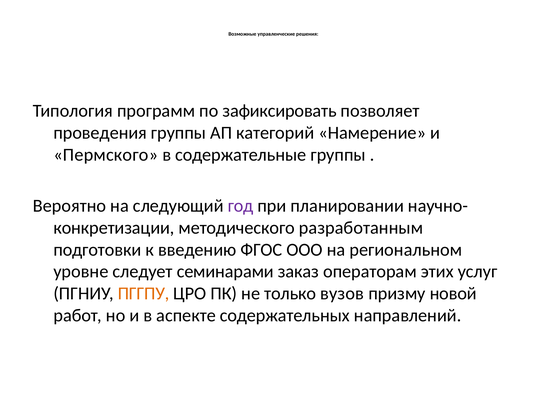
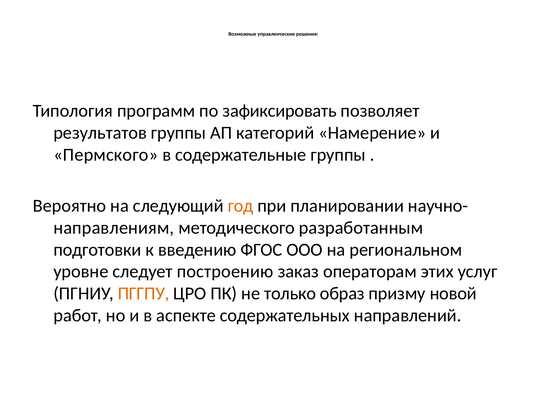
проведения: проведения -> результатов
год colour: purple -> orange
конкретизации: конкретизации -> направлениям
семинарами: семинарами -> построению
вузов: вузов -> образ
